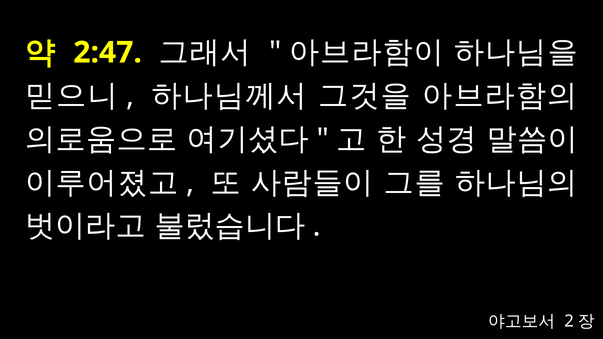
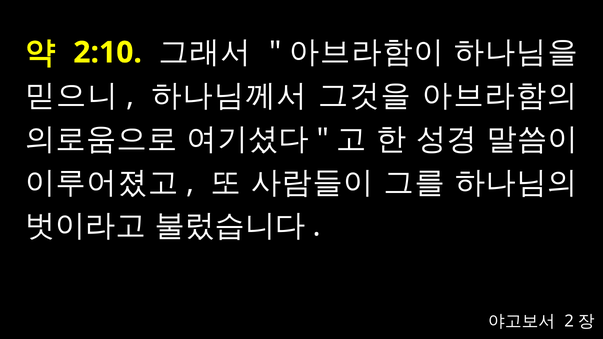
2:47: 2:47 -> 2:10
